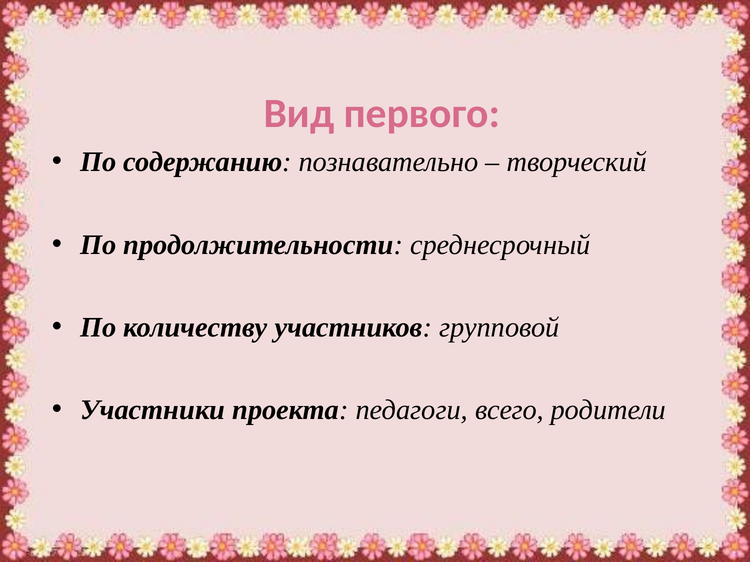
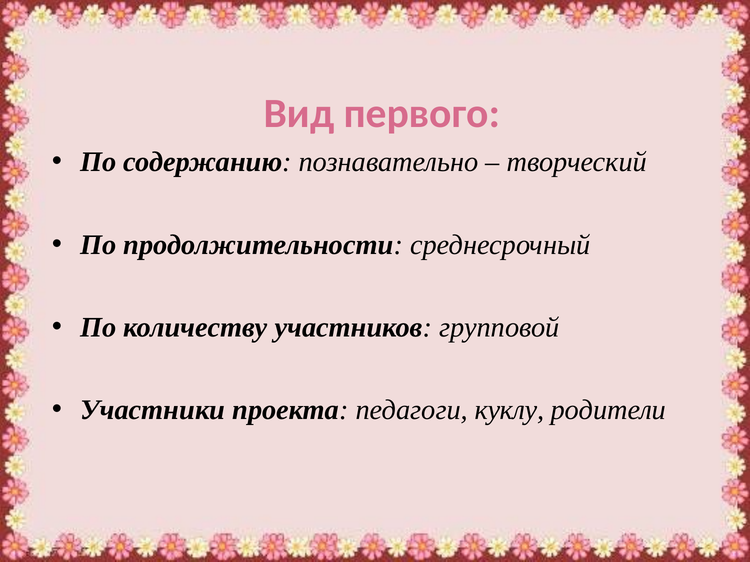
всего: всего -> куклу
